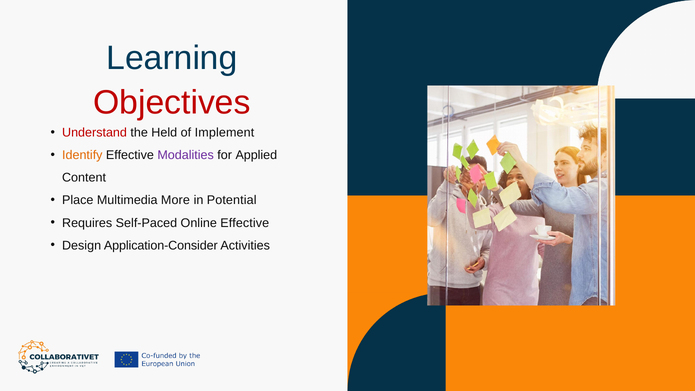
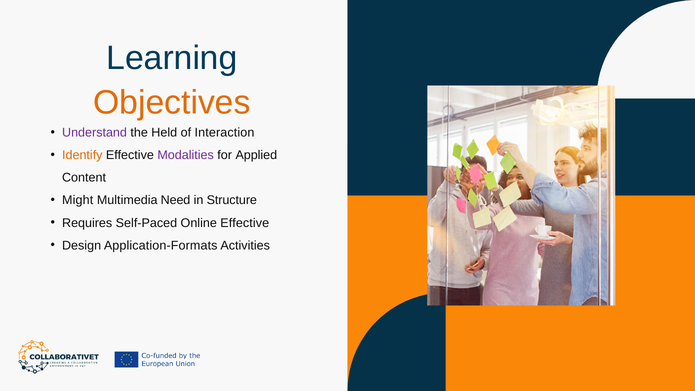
Objectives colour: red -> orange
Understand colour: red -> purple
Implement: Implement -> Interaction
Place: Place -> Might
More: More -> Need
Potential: Potential -> Structure
Application-Consider: Application-Consider -> Application-Formats
